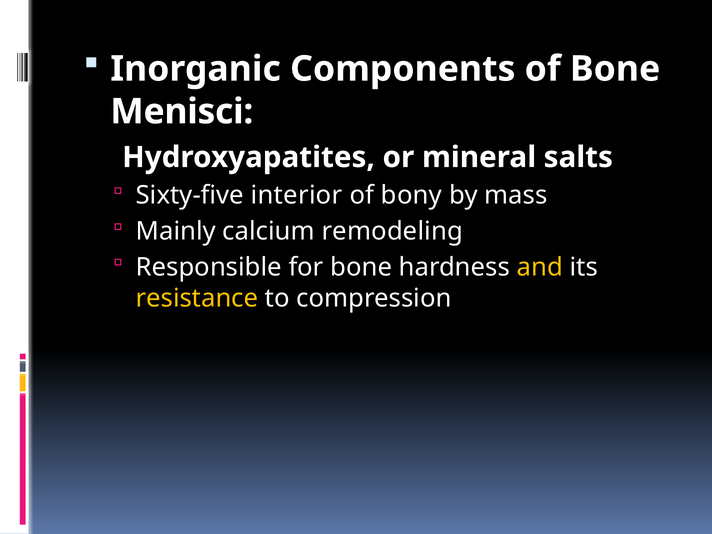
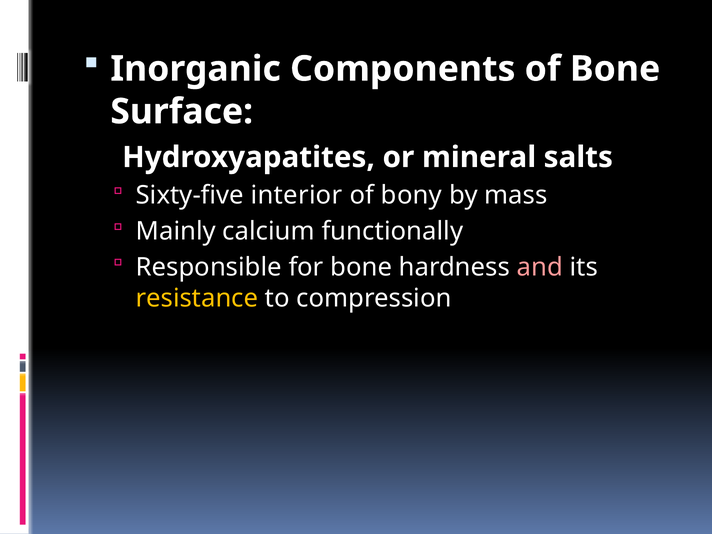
Menisci: Menisci -> Surface
remodeling: remodeling -> functionally
and colour: yellow -> pink
